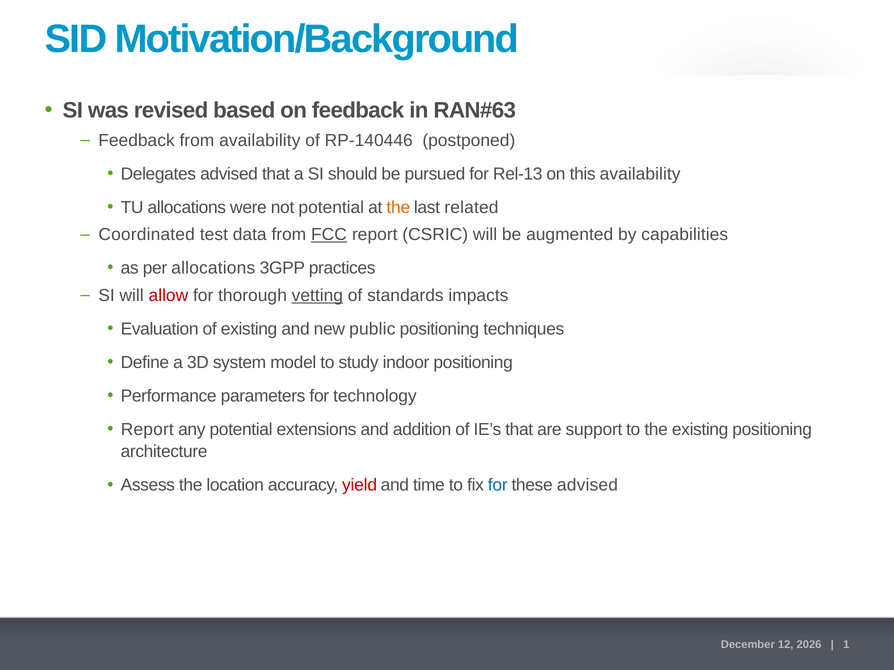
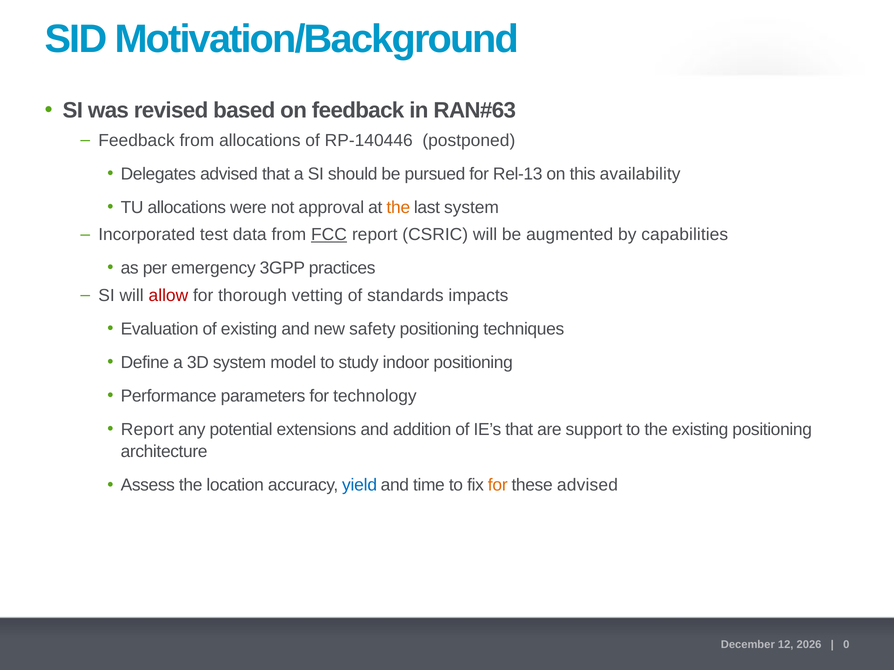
from availability: availability -> allocations
not potential: potential -> approval
last related: related -> system
Coordinated: Coordinated -> Incorporated
per allocations: allocations -> emergency
vetting underline: present -> none
public: public -> safety
yield colour: red -> blue
for at (498, 486) colour: blue -> orange
1: 1 -> 0
